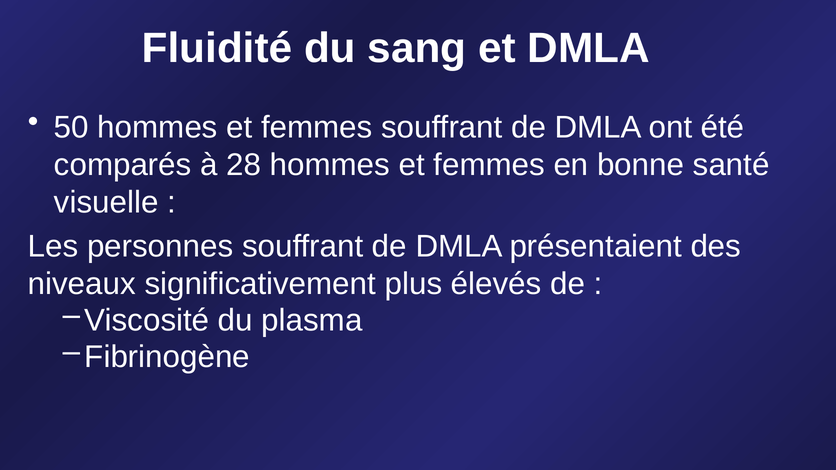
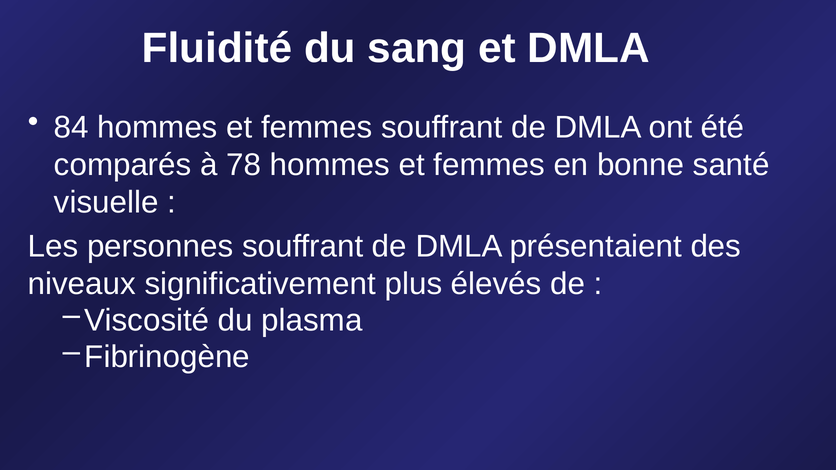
50: 50 -> 84
28: 28 -> 78
